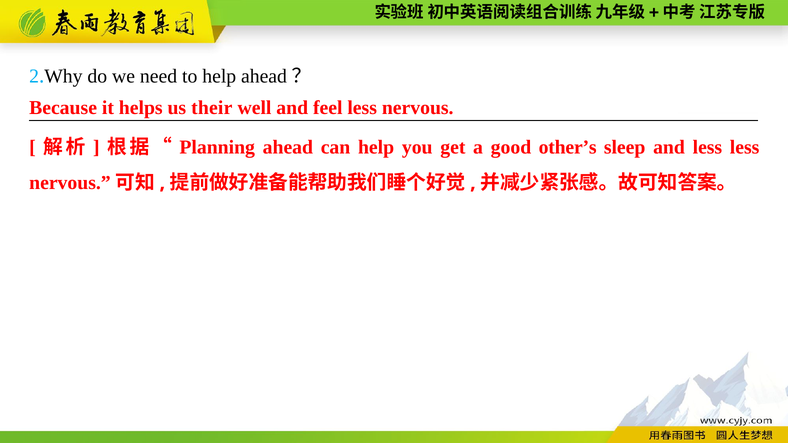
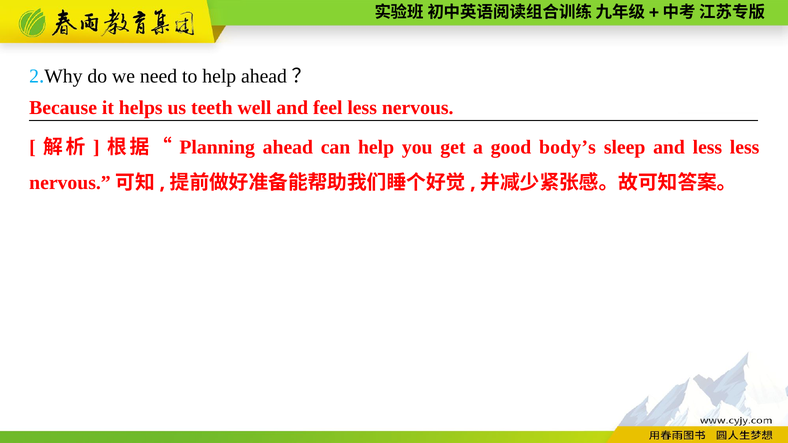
their: their -> teeth
other’s: other’s -> body’s
